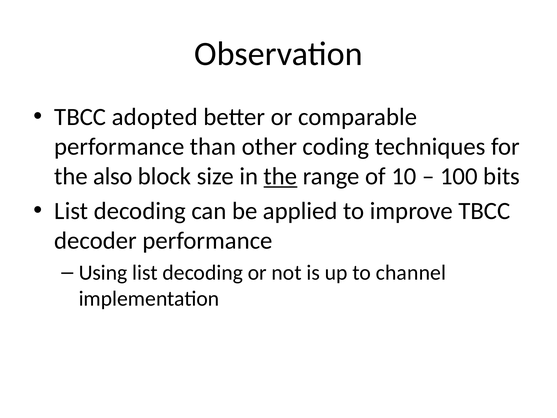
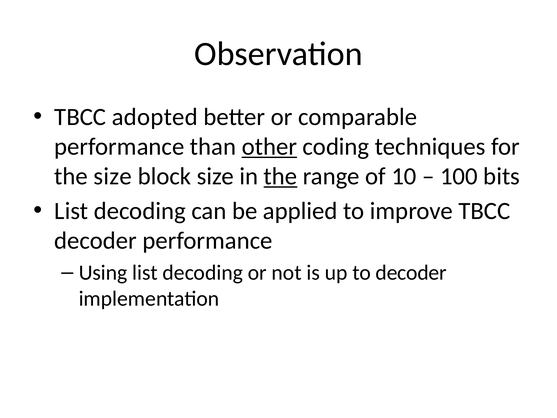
other underline: none -> present
the also: also -> size
to channel: channel -> decoder
